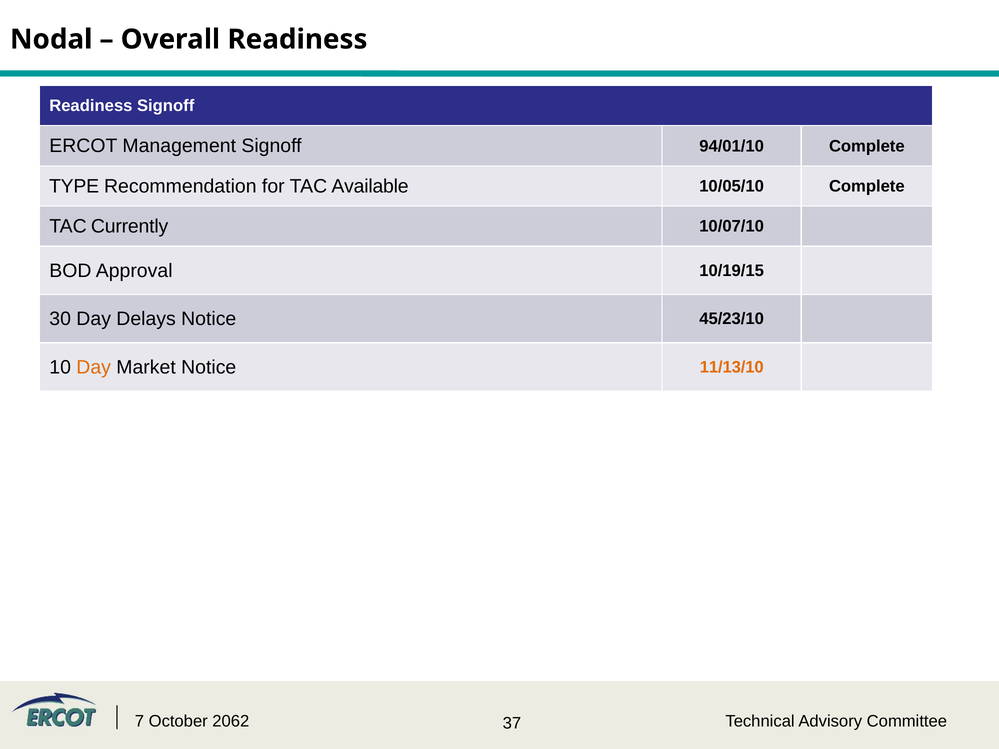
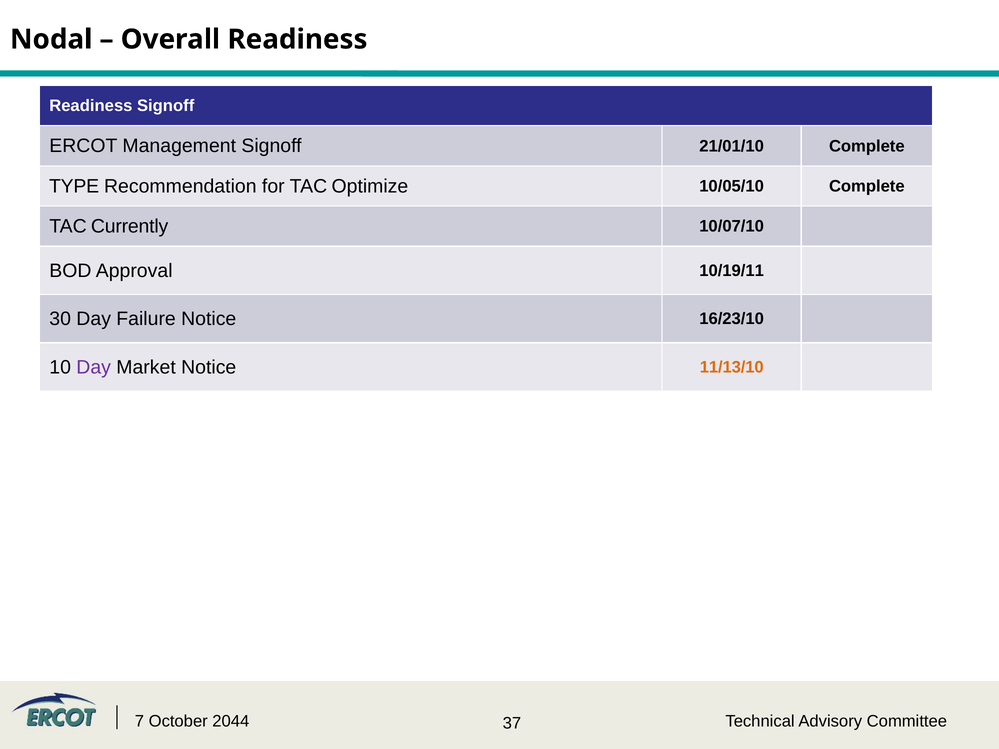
94/01/10: 94/01/10 -> 21/01/10
Available: Available -> Optimize
10/19/15: 10/19/15 -> 10/19/11
Delays: Delays -> Failure
45/23/10: 45/23/10 -> 16/23/10
Day at (94, 367) colour: orange -> purple
2062: 2062 -> 2044
